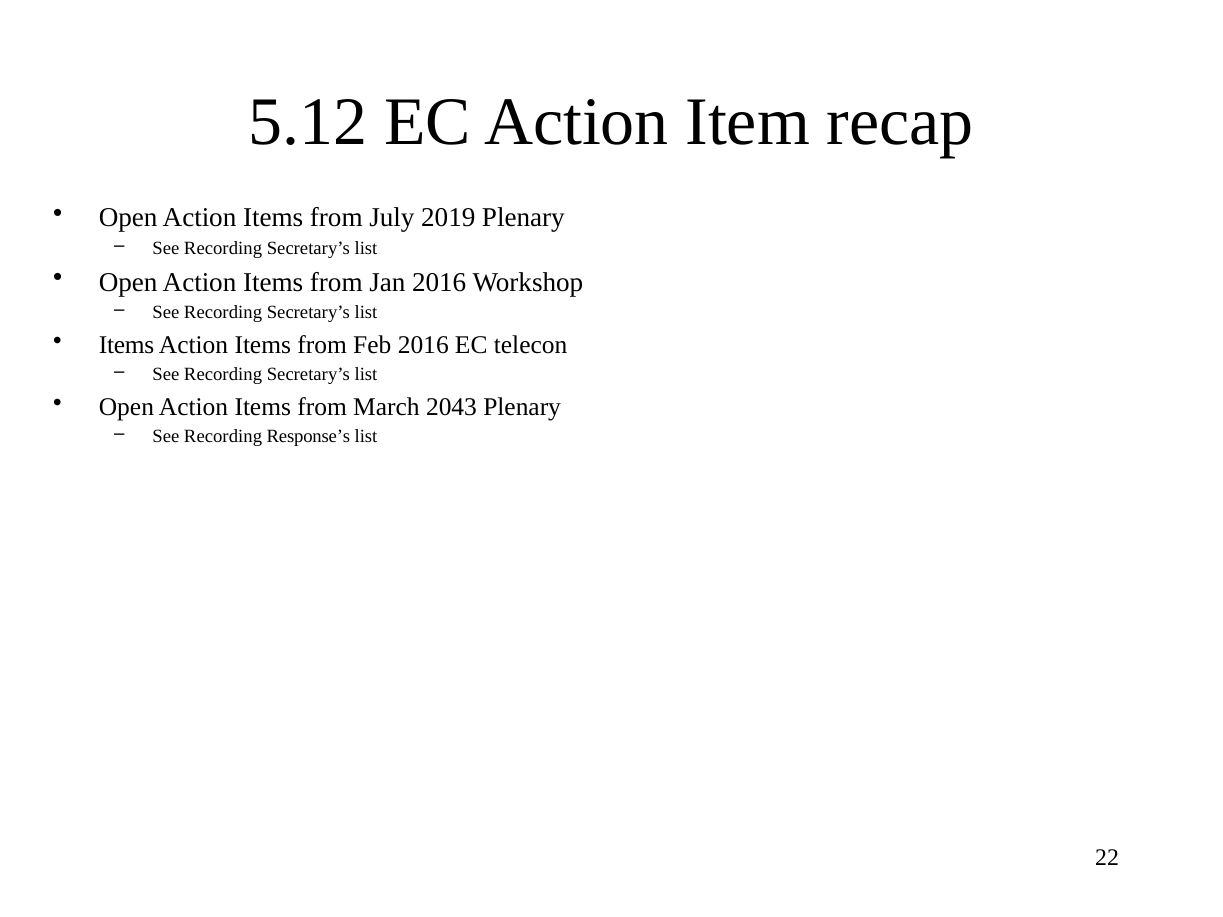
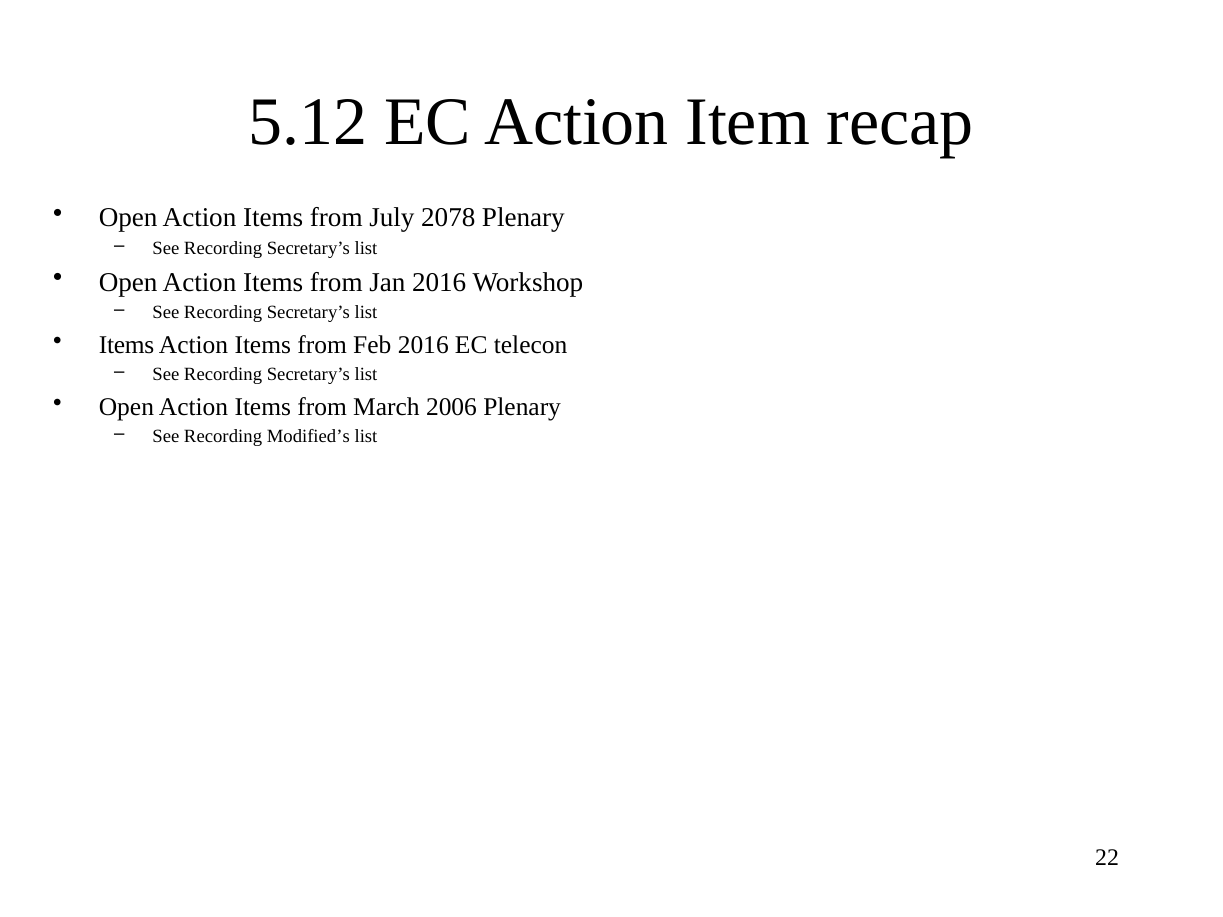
2019: 2019 -> 2078
2043: 2043 -> 2006
Response’s: Response’s -> Modified’s
